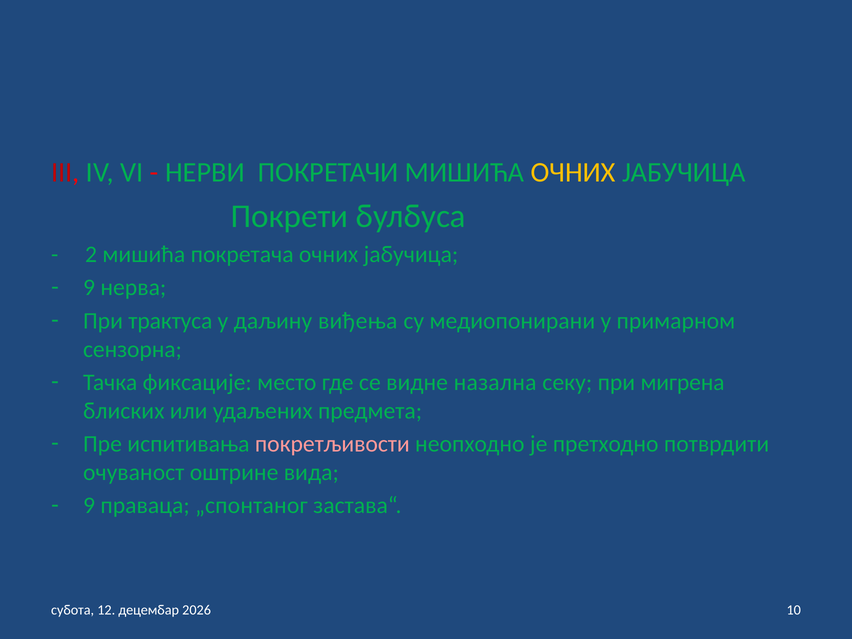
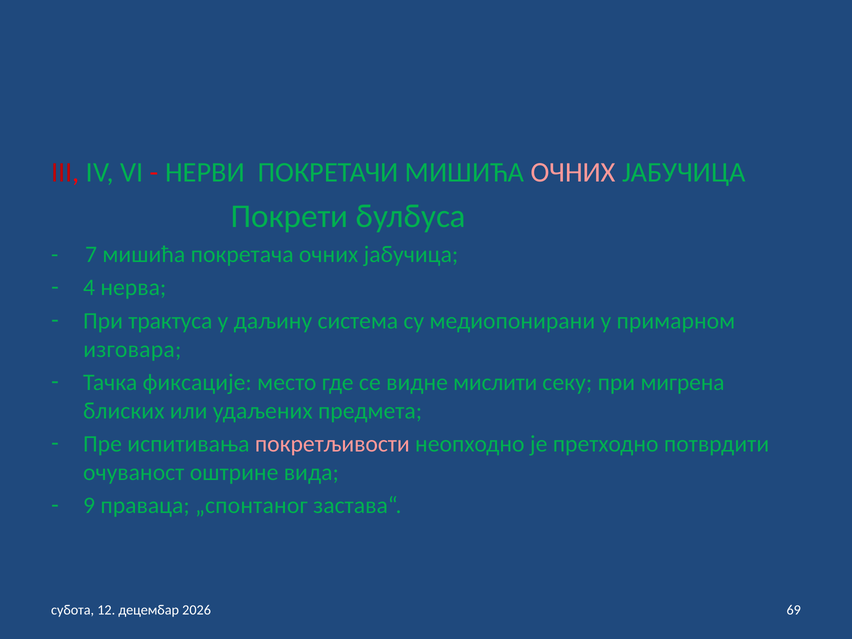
ОЧНИХ at (573, 172) colour: yellow -> pink
2: 2 -> 7
9 at (89, 288): 9 -> 4
виђења: виђења -> система
сензорна: сензорна -> изговара
назална: назална -> мислити
10: 10 -> 69
